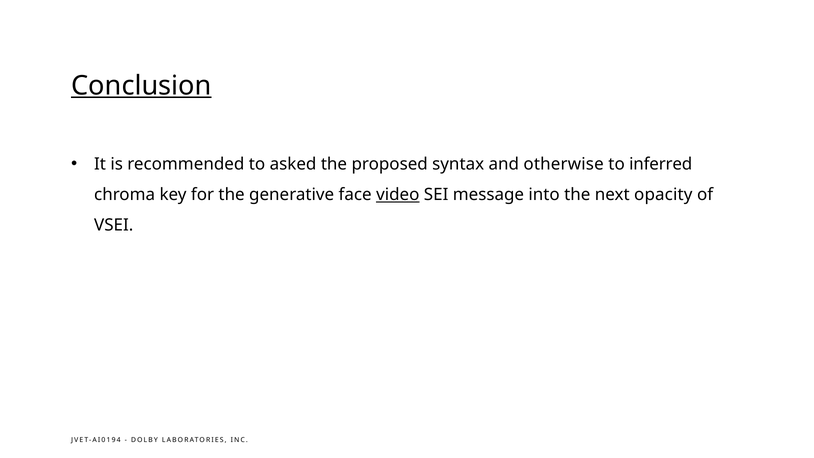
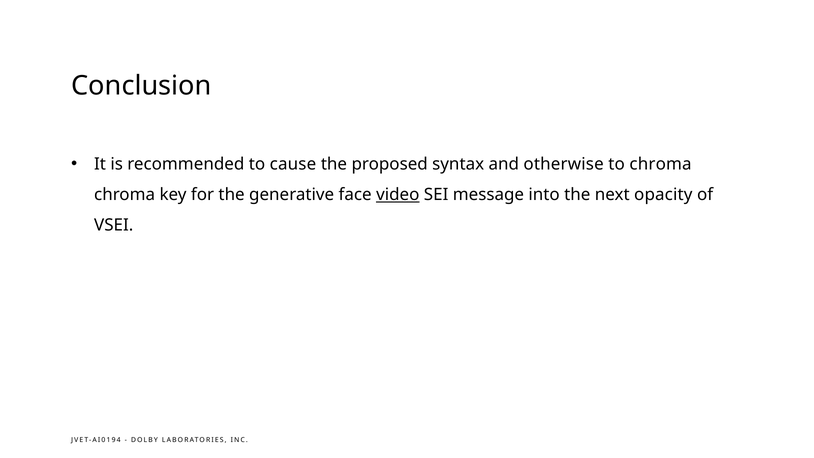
Conclusion underline: present -> none
asked: asked -> cause
to inferred: inferred -> chroma
